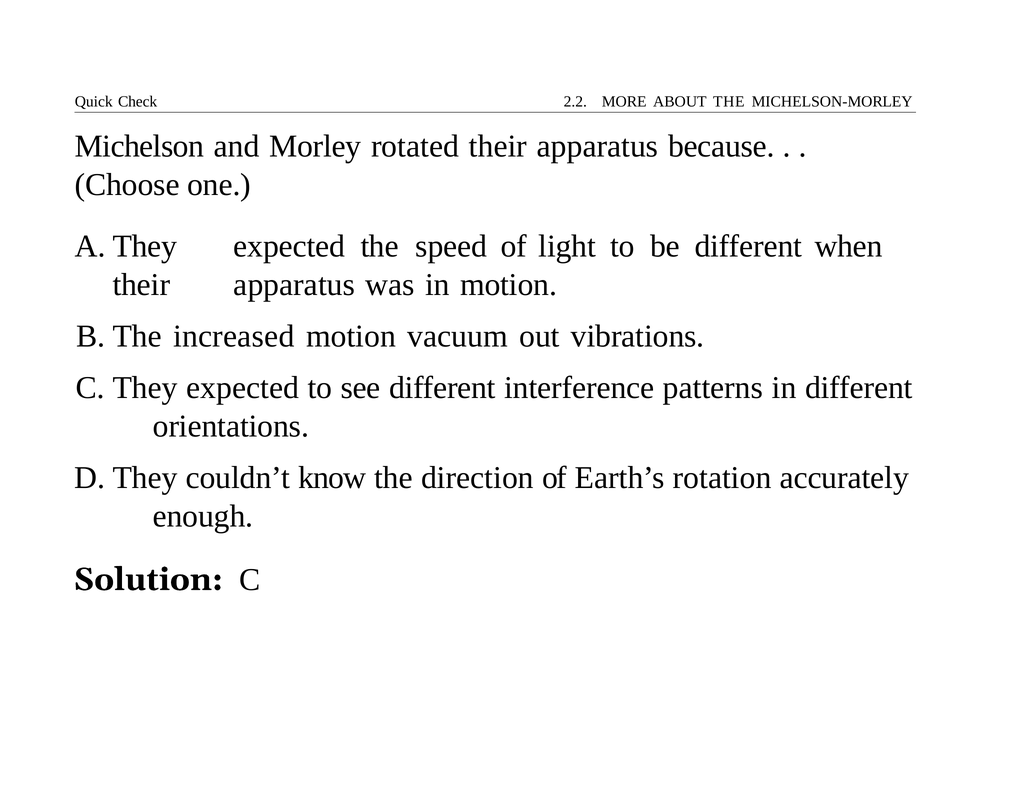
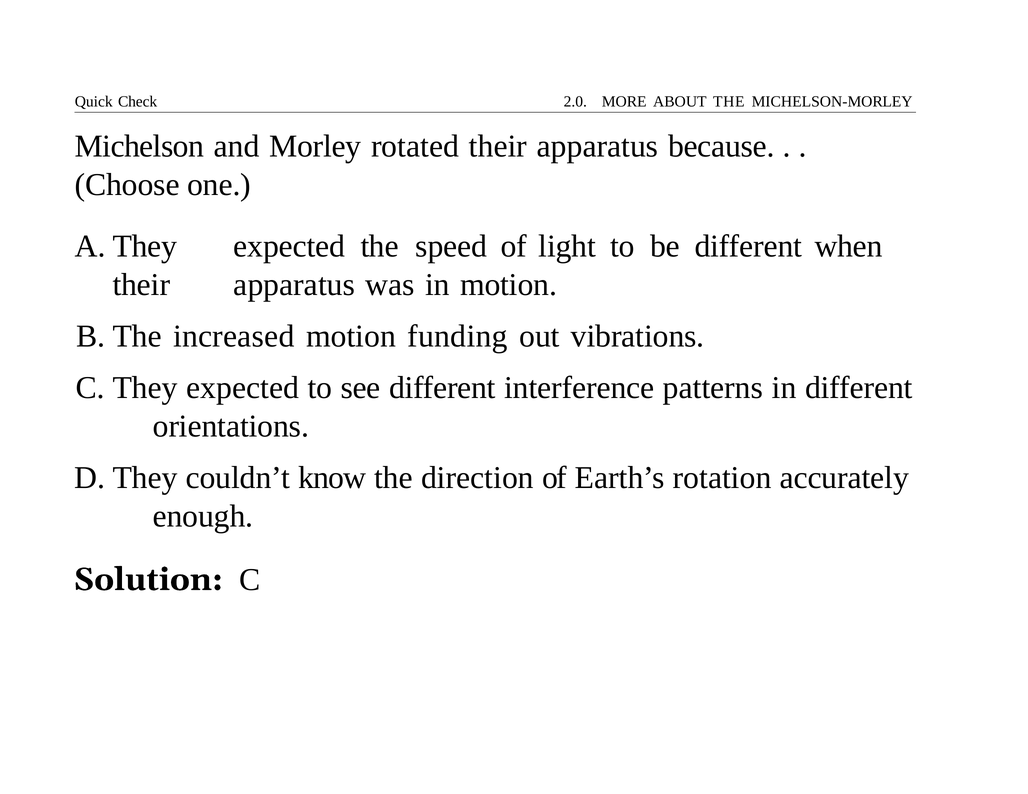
2.2: 2.2 -> 2.0
vacuum: vacuum -> funding
